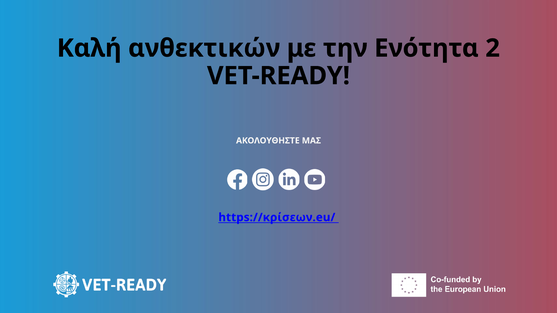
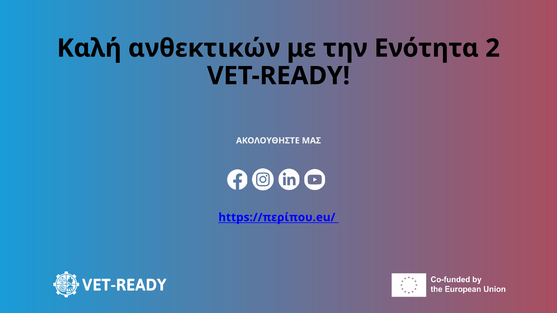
https://κρίσεων.eu/: https://κρίσεων.eu/ -> https://περίπου.eu/
